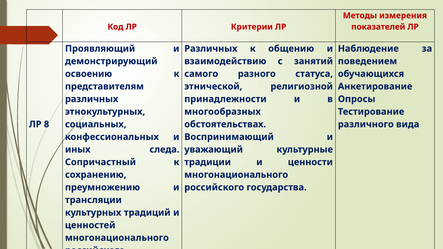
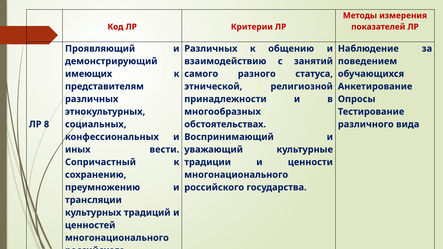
освоению: освоению -> имеющих
следа: следа -> вести
